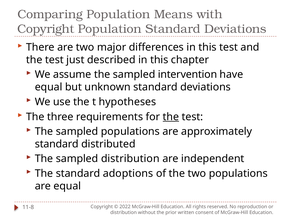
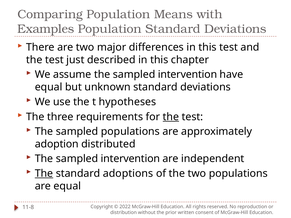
Copyright at (46, 29): Copyright -> Examples
standard at (57, 144): standard -> adoption
distribution at (130, 159): distribution -> intervention
The at (44, 174) underline: none -> present
